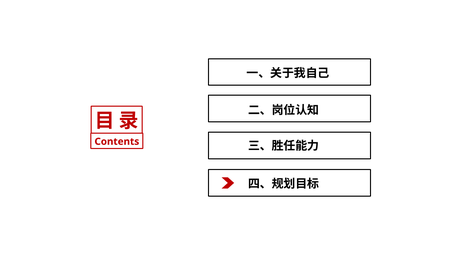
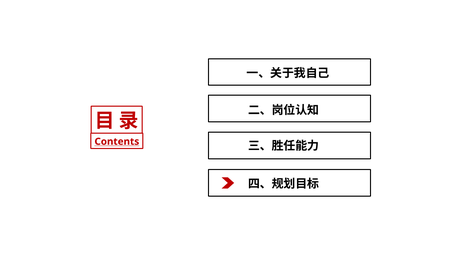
Contents underline: none -> present
